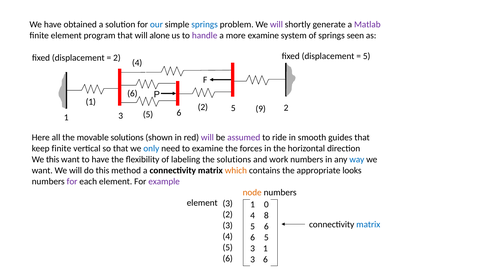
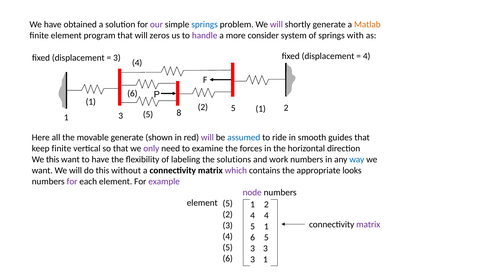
our colour: blue -> purple
Matlab colour: purple -> orange
alone: alone -> zeros
more examine: examine -> consider
seen: seen -> with
5 at (367, 56): 5 -> 4
2 at (117, 58): 2 -> 3
2 9: 9 -> 1
6 at (179, 112): 6 -> 8
movable solutions: solutions -> generate
assumed colour: purple -> blue
only colour: blue -> purple
method: method -> without
which colour: orange -> purple
node colour: orange -> purple
element 3: 3 -> 5
0 at (266, 204): 0 -> 2
4 8: 8 -> 4
matrix at (368, 224) colour: blue -> purple
6 at (266, 226): 6 -> 1
1 at (265, 248): 1 -> 3
6 at (265, 259): 6 -> 1
